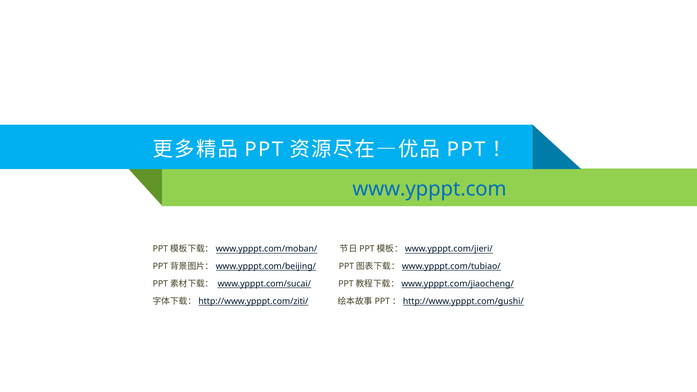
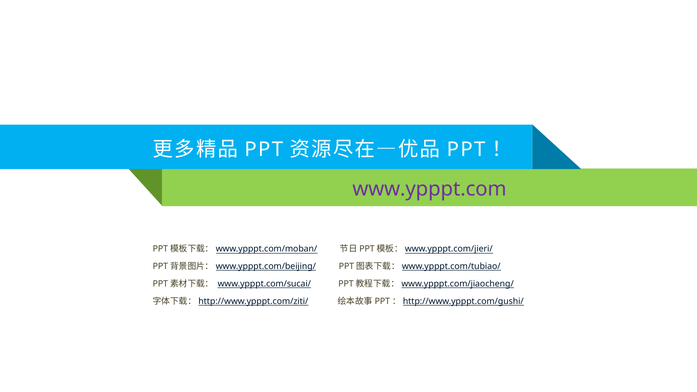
www.ypppt.com colour: blue -> purple
